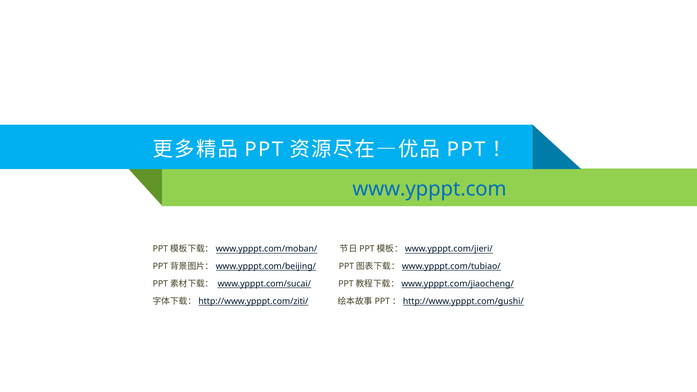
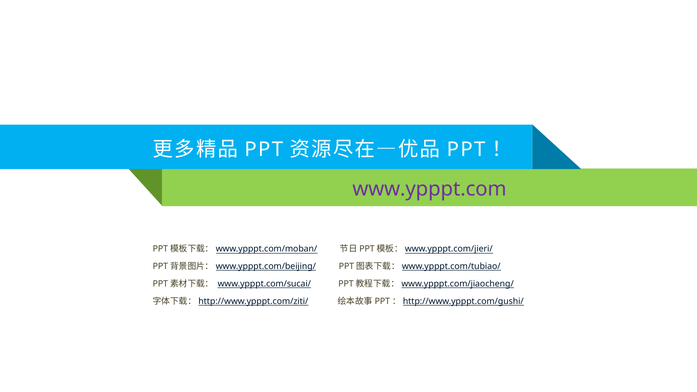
www.ypppt.com colour: blue -> purple
